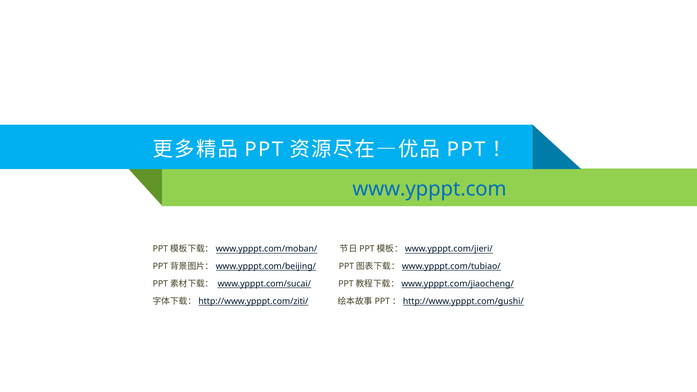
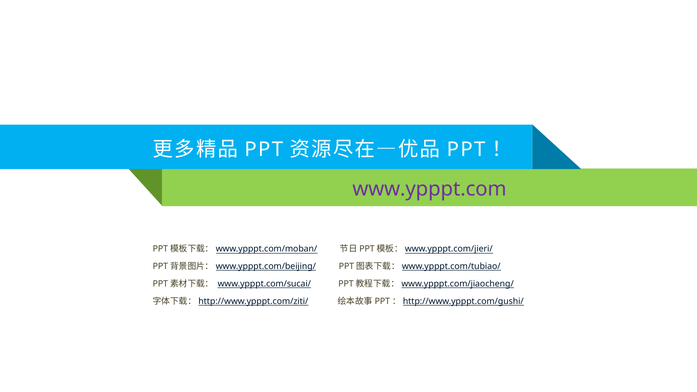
www.ypppt.com colour: blue -> purple
